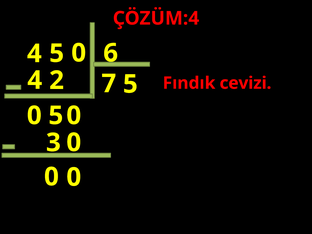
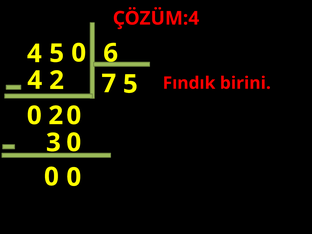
cevizi: cevizi -> birini
0 5: 5 -> 2
